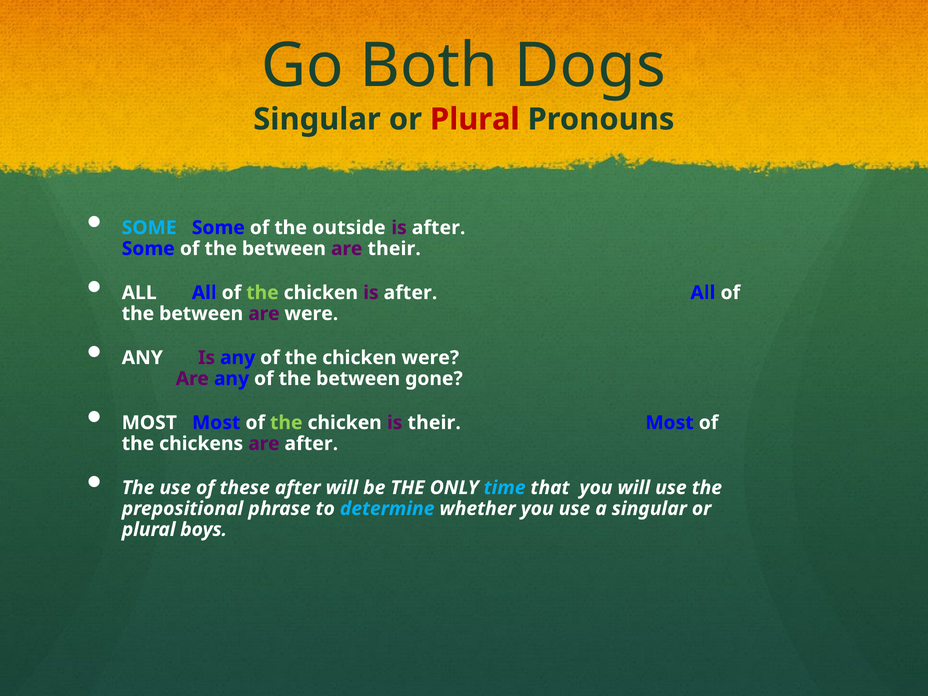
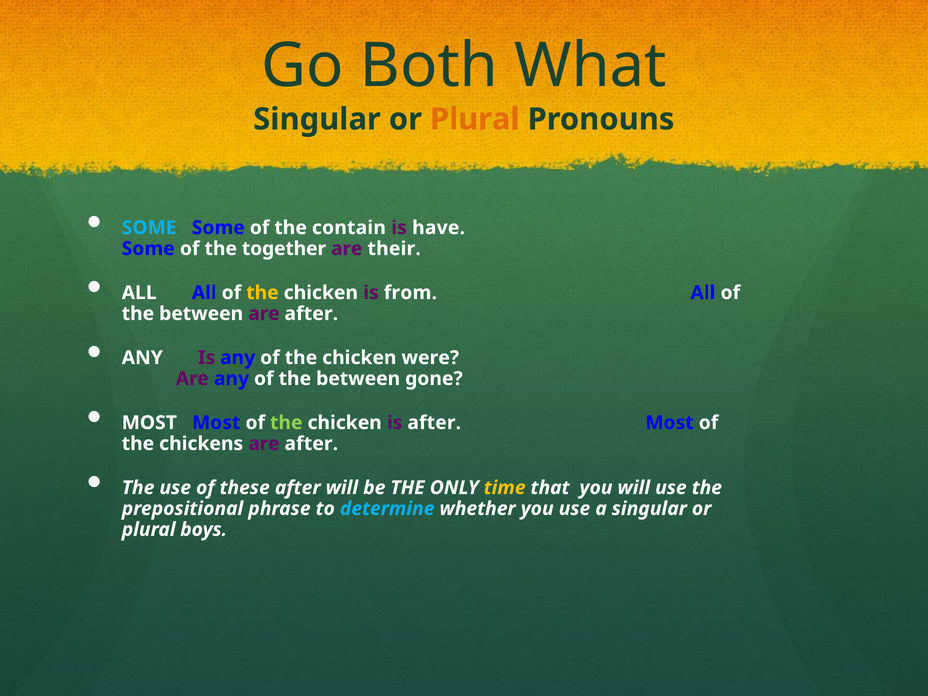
Dogs: Dogs -> What
Plural at (475, 119) colour: red -> orange
outside: outside -> contain
after at (439, 228): after -> have
Some of the between: between -> together
the at (262, 293) colour: light green -> yellow
chicken is after: after -> from
were at (311, 314): were -> after
is their: their -> after
time colour: light blue -> yellow
